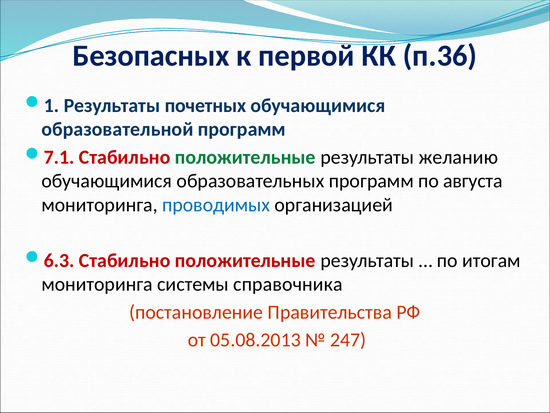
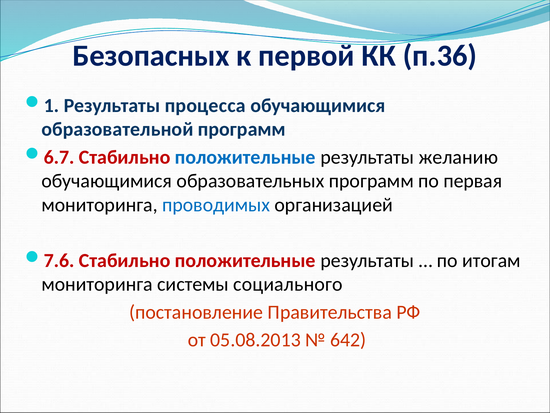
почетных: почетных -> процесса
7.1: 7.1 -> 6.7
положительные at (245, 157) colour: green -> blue
августа: августа -> первая
6.3: 6.3 -> 7.6
справочника: справочника -> социального
247: 247 -> 642
